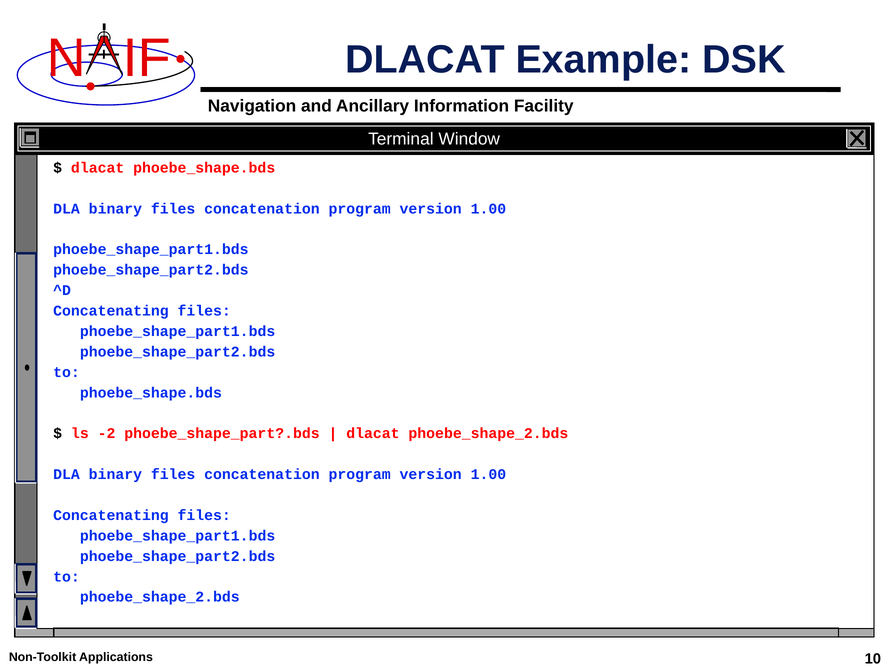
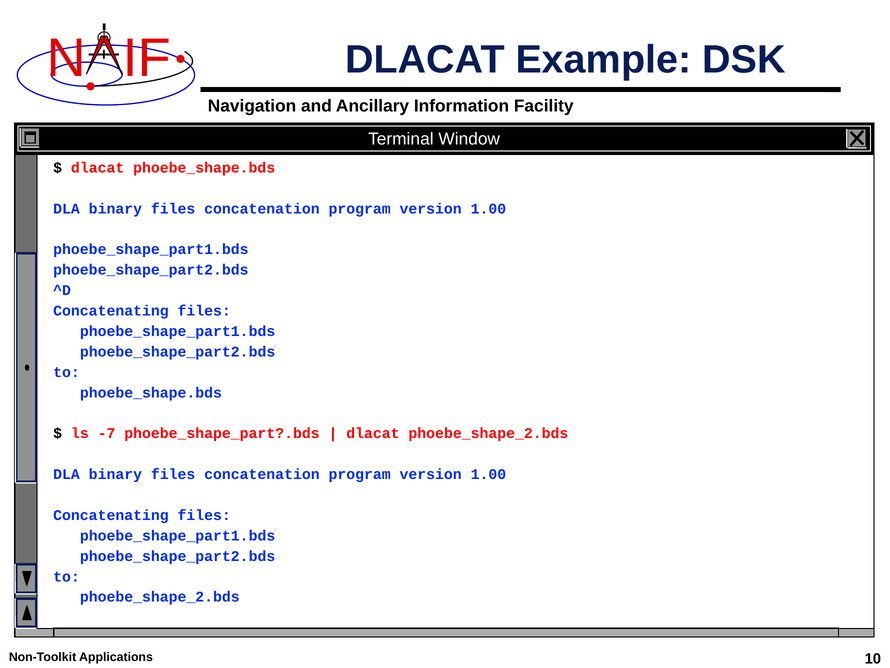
-2: -2 -> -7
